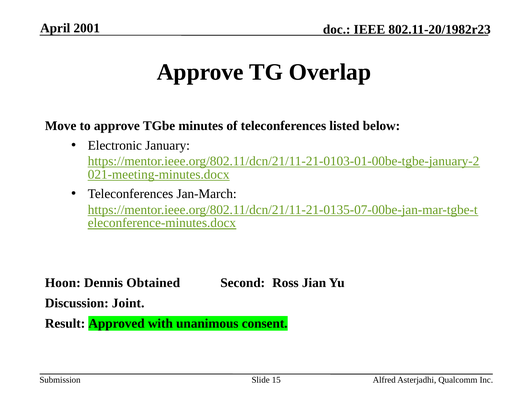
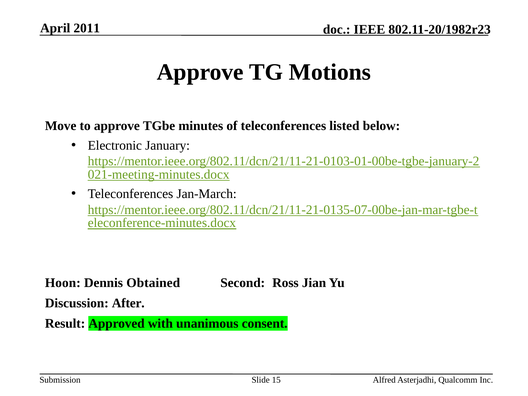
2001: 2001 -> 2011
Overlap: Overlap -> Motions
Joint: Joint -> After
